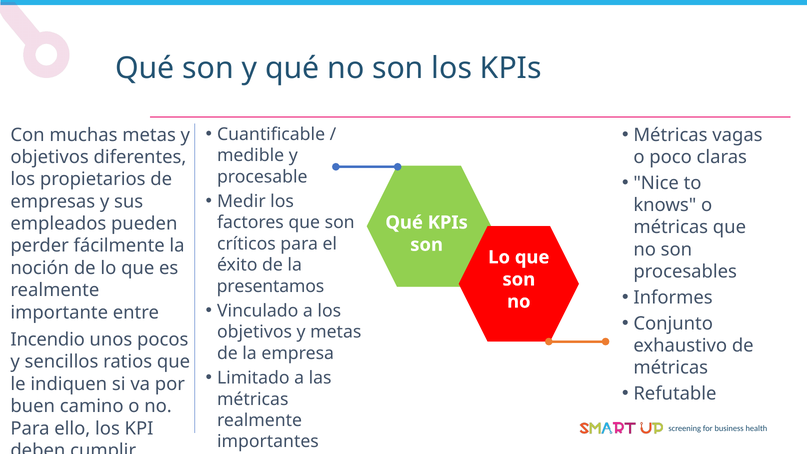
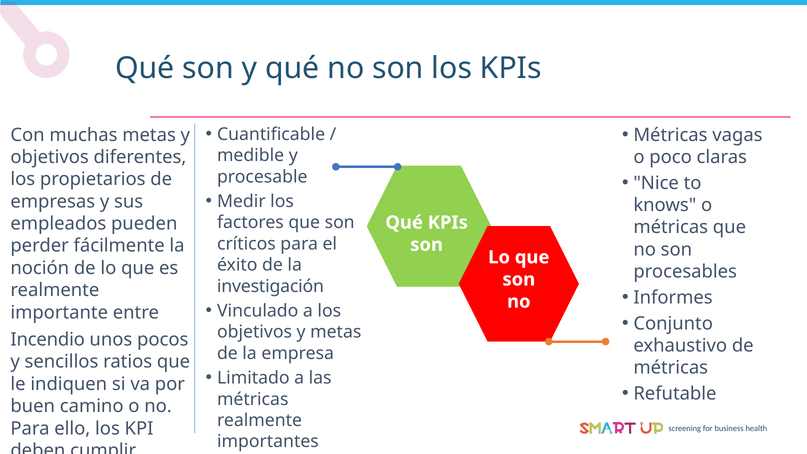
presentamos: presentamos -> investigación
